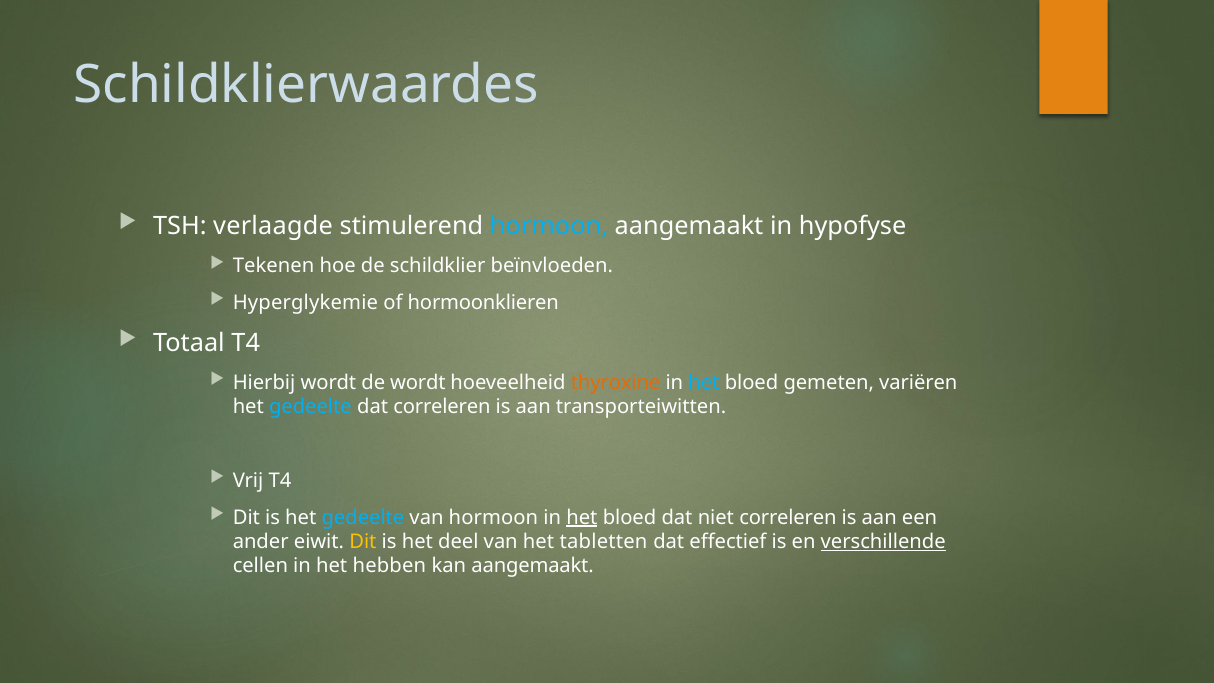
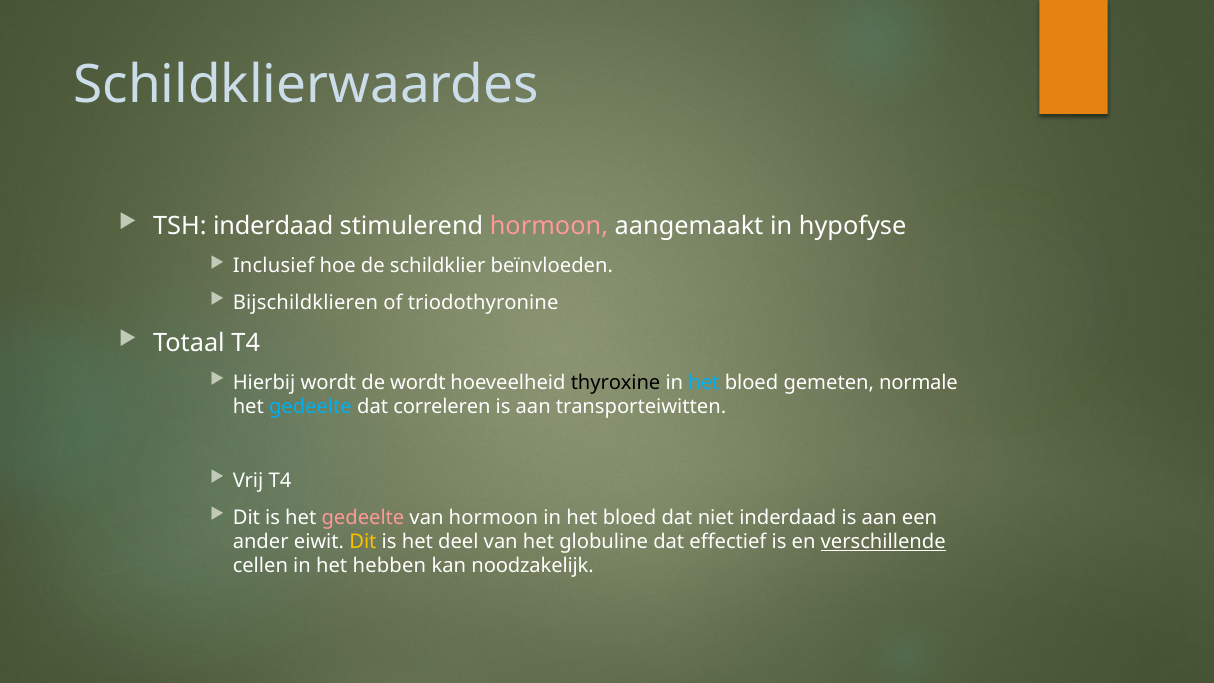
TSH verlaagde: verlaagde -> inderdaad
hormoon at (549, 226) colour: light blue -> pink
Tekenen: Tekenen -> Inclusief
Hyperglykemie: Hyperglykemie -> Bijschildklieren
hormoonklieren: hormoonklieren -> triodothyronine
thyroxine colour: orange -> black
variëren: variëren -> normale
gedeelte at (363, 517) colour: light blue -> pink
het at (582, 517) underline: present -> none
niet correleren: correleren -> inderdaad
tabletten: tabletten -> globuline
kan aangemaakt: aangemaakt -> noodzakelijk
